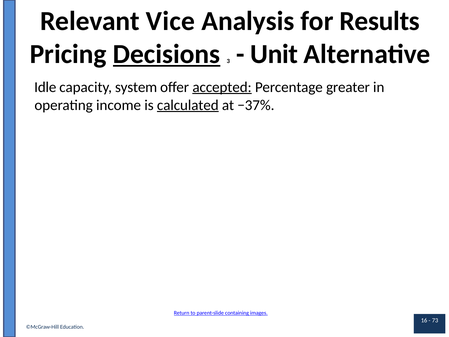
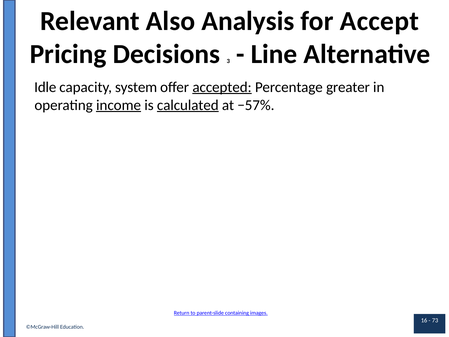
Vice: Vice -> Also
Results: Results -> Accept
Decisions underline: present -> none
Unit: Unit -> Line
income underline: none -> present
−37%: −37% -> −57%
